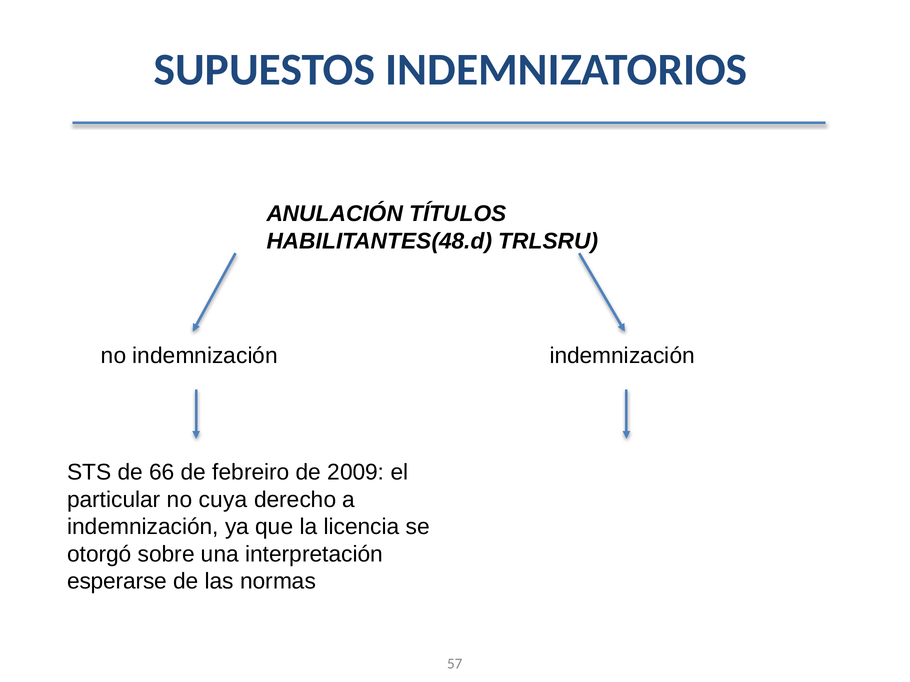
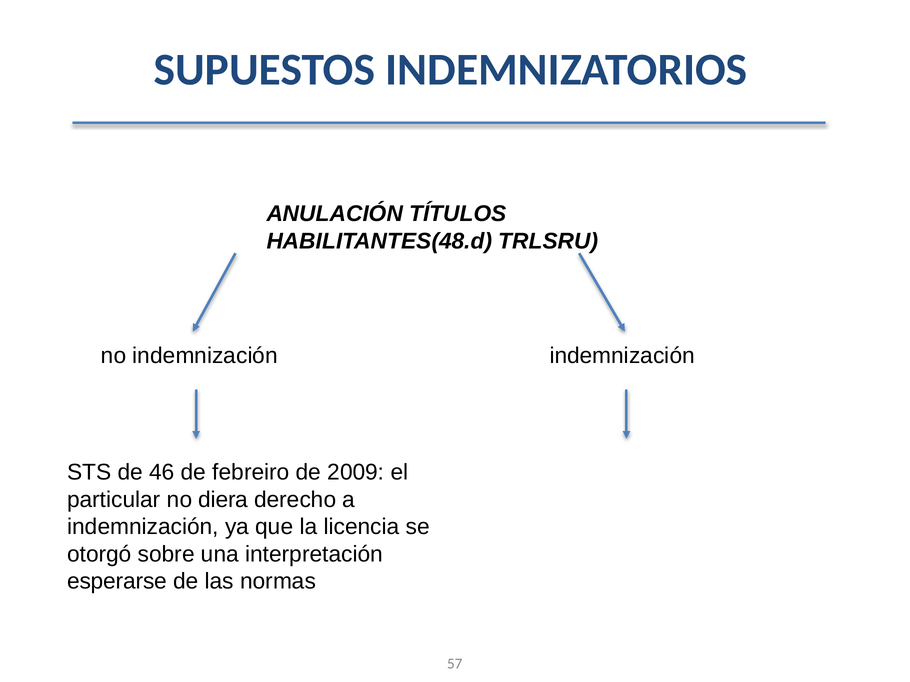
66: 66 -> 46
cuya: cuya -> diera
